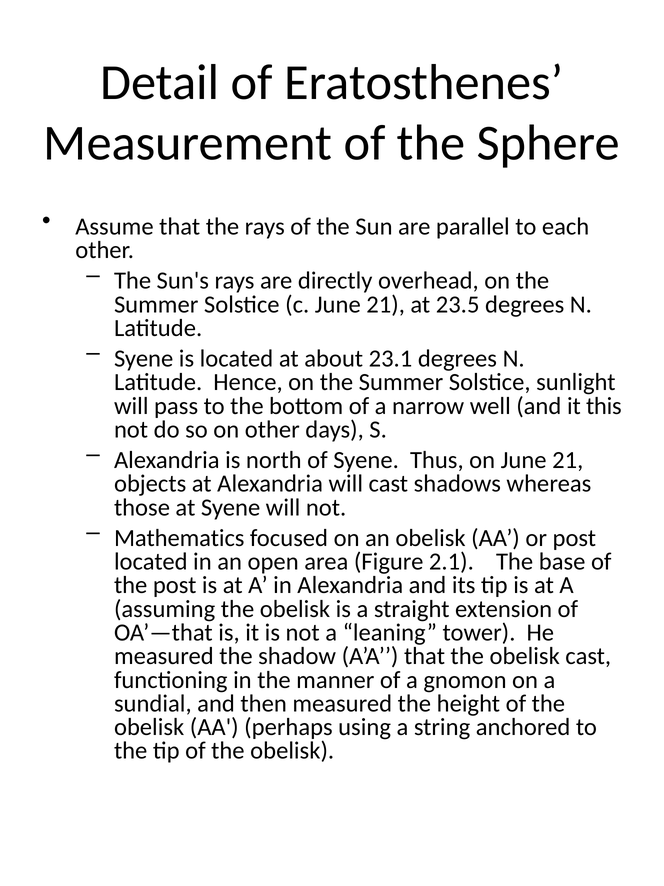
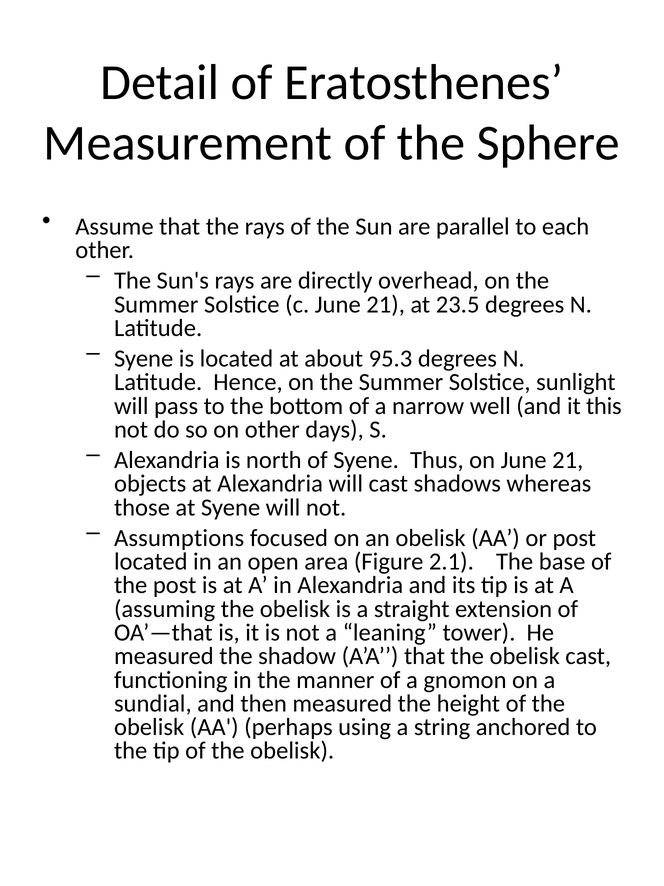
23.1: 23.1 -> 95.3
Mathematics: Mathematics -> Assumptions
